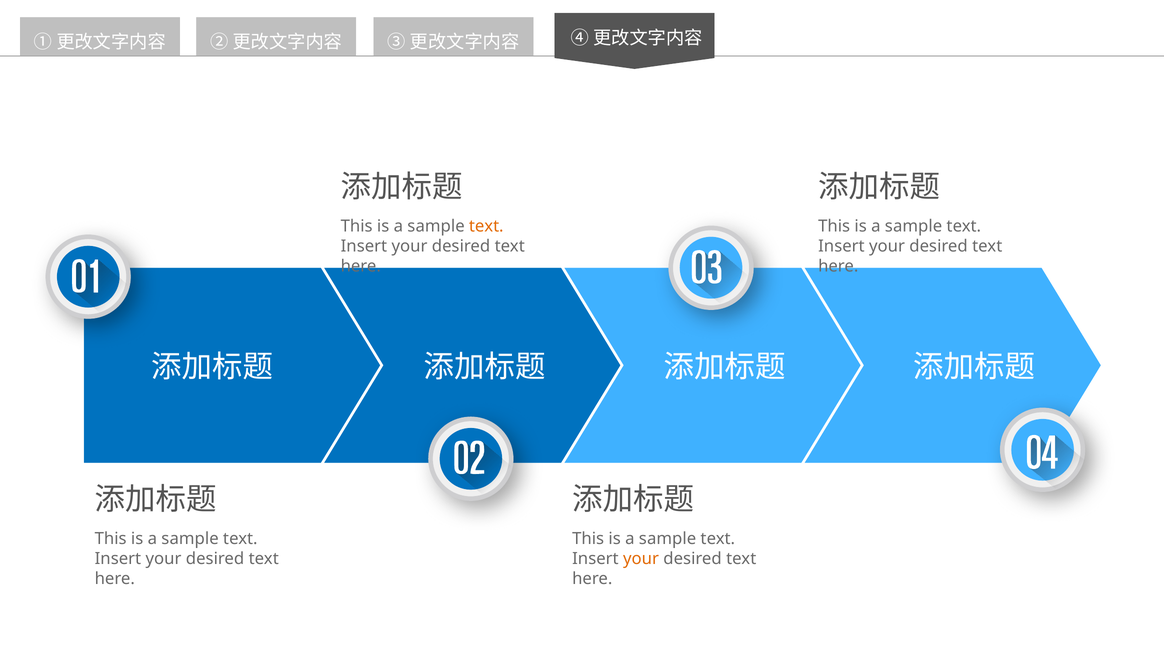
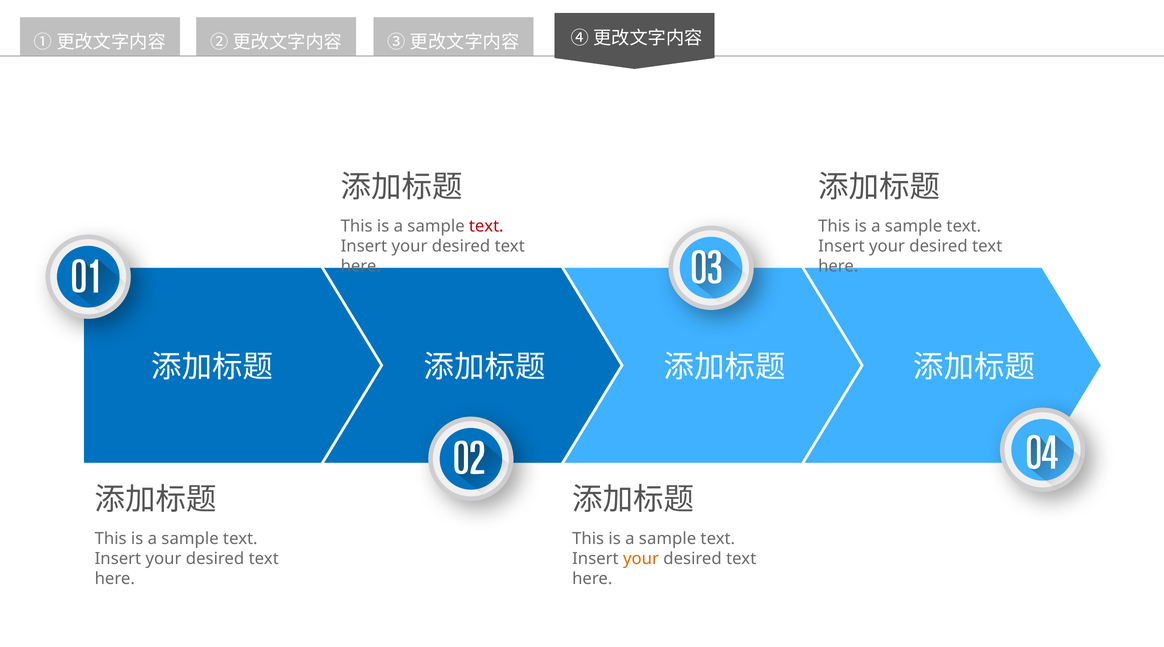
text at (486, 226) colour: orange -> red
